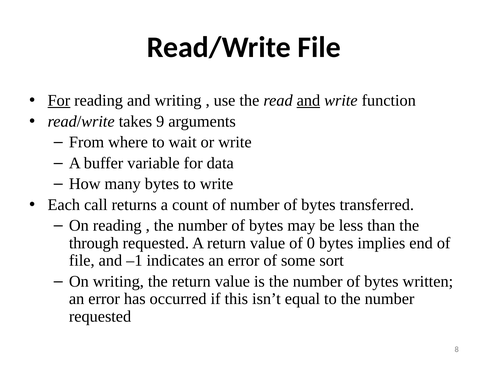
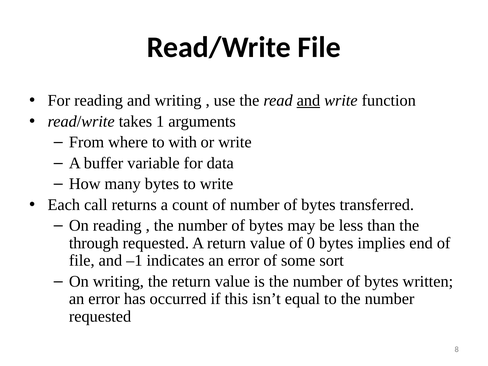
For at (59, 101) underline: present -> none
9: 9 -> 1
wait: wait -> with
